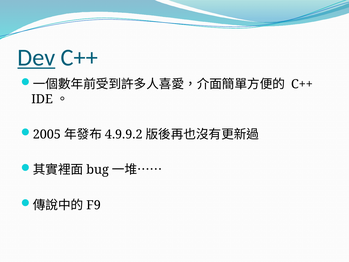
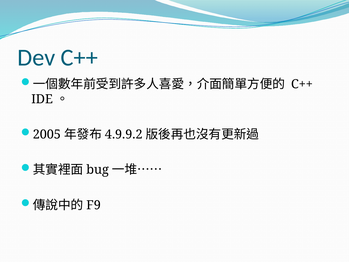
Dev underline: present -> none
